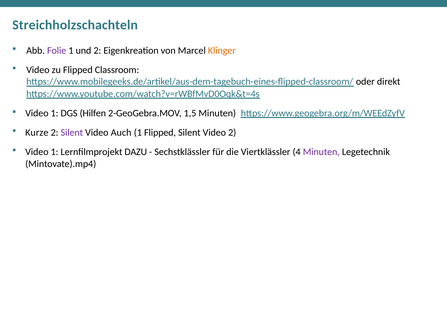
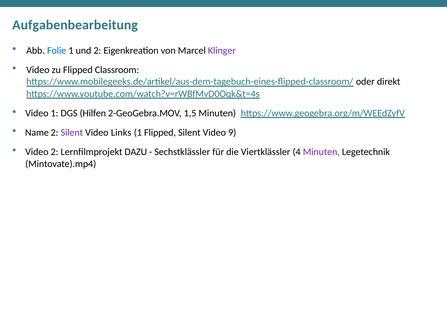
Streichholzschachteln: Streichholzschachteln -> Aufgabenbearbeitung
Folie colour: purple -> blue
Klinger colour: orange -> purple
Kurze: Kurze -> Name
Auch: Auch -> Links
Video 2: 2 -> 9
1 at (55, 152): 1 -> 2
